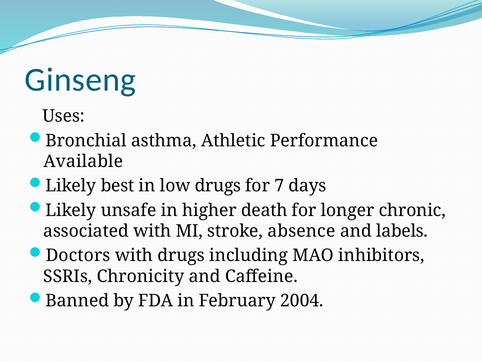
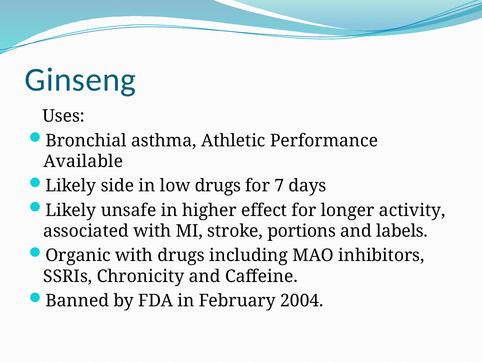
best: best -> side
death: death -> effect
chronic: chronic -> activity
absence: absence -> portions
Doctors: Doctors -> Organic
